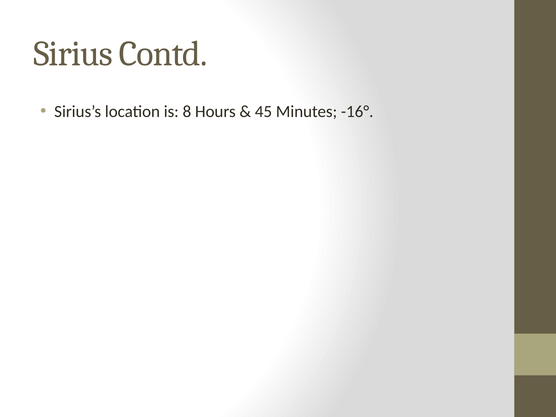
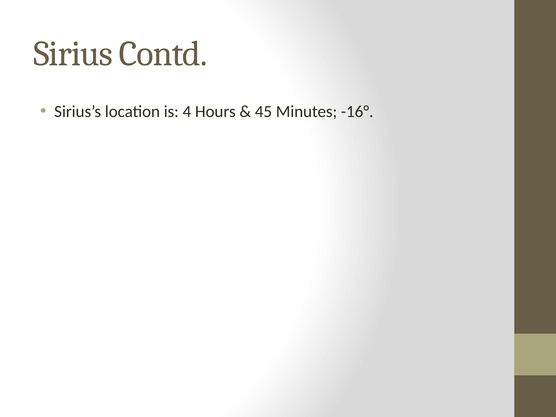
8: 8 -> 4
